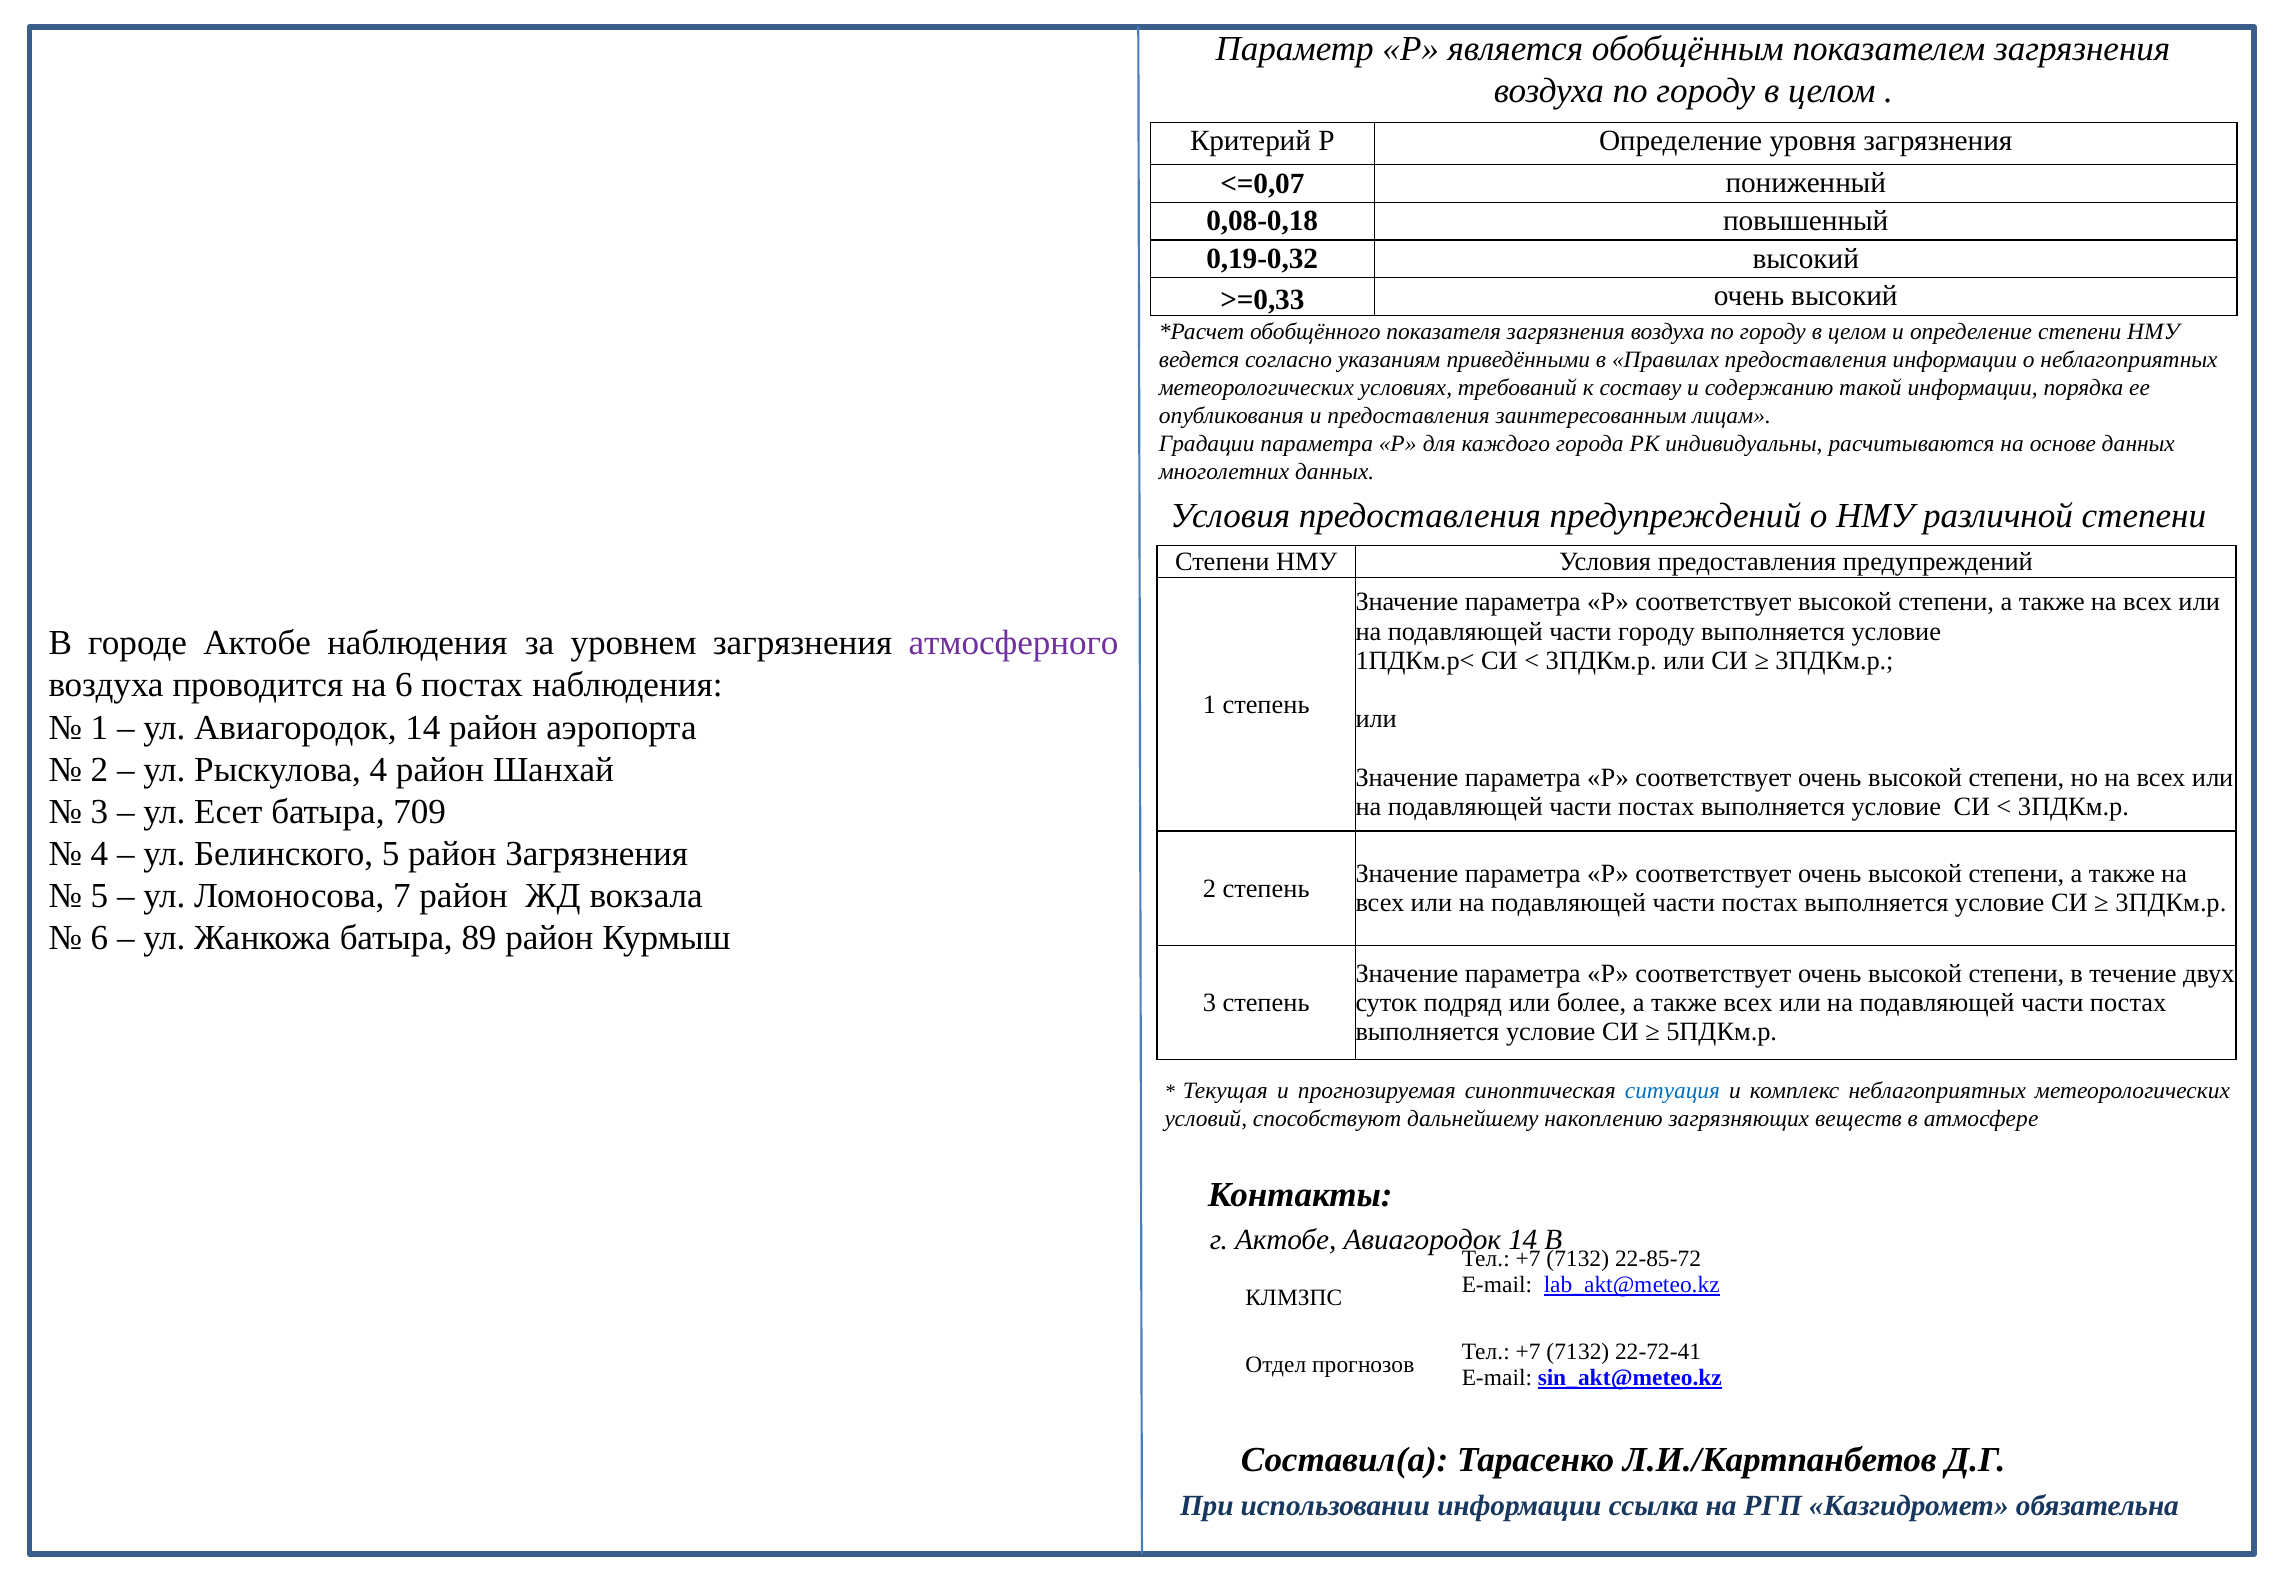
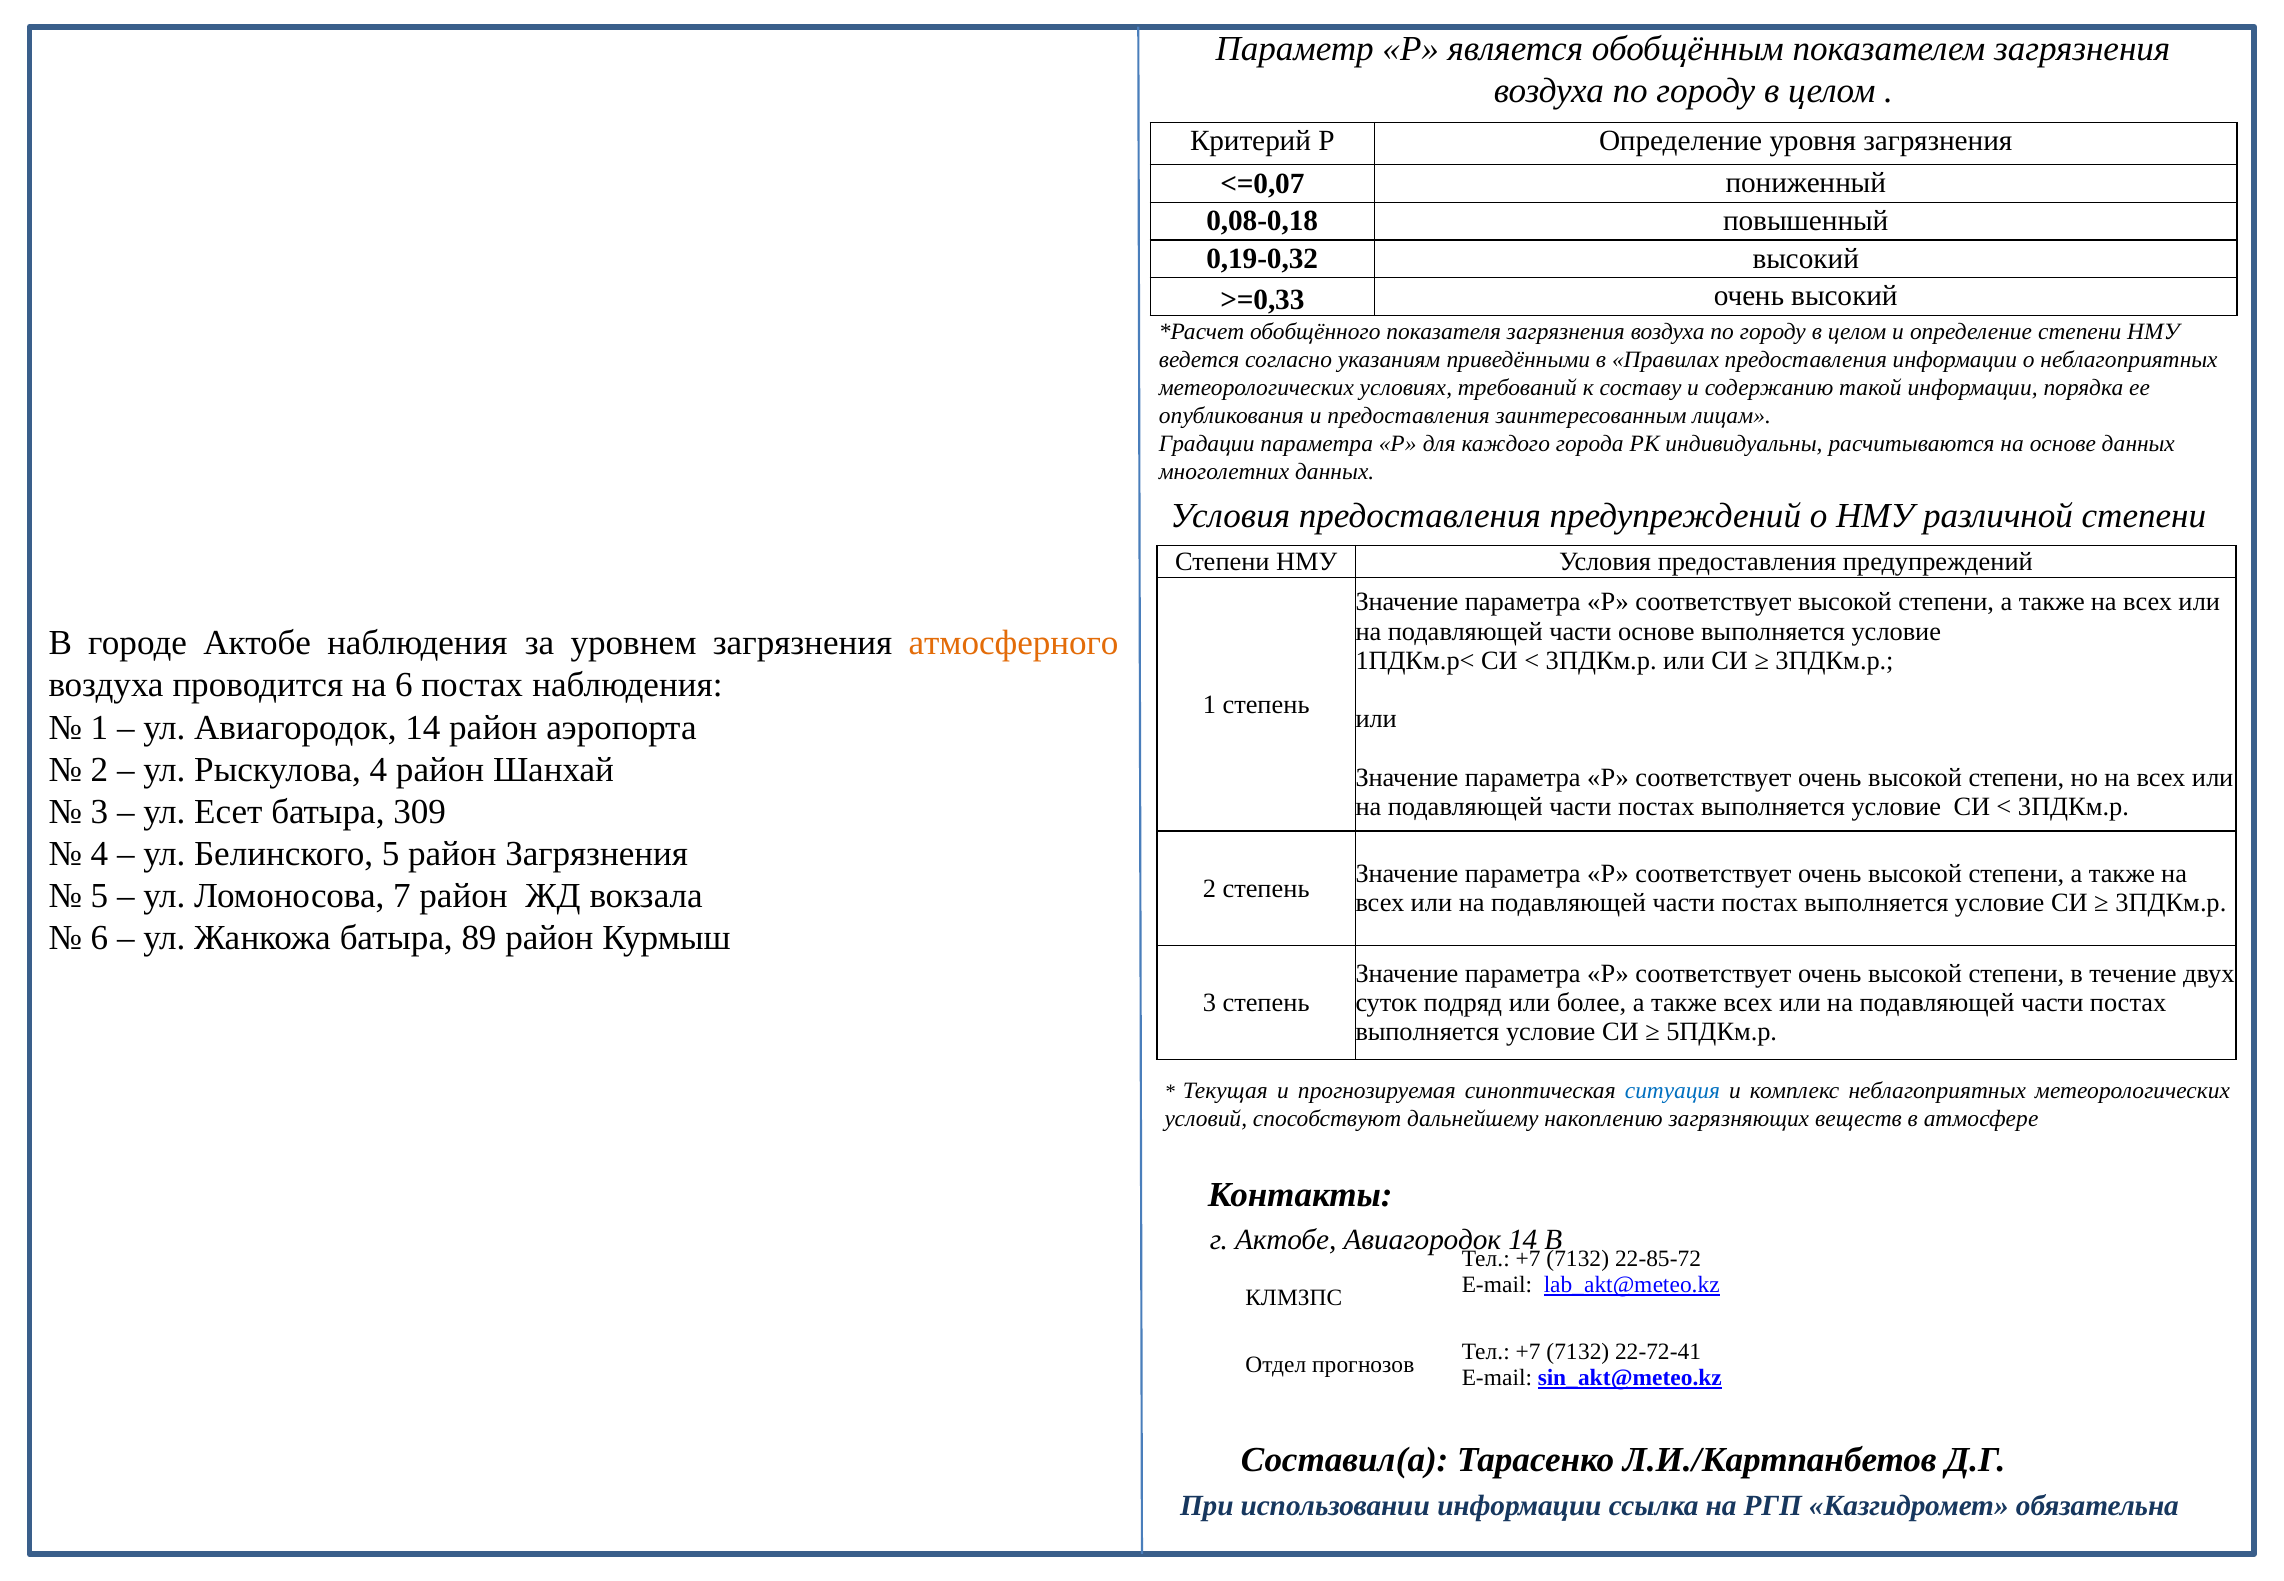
части городу: городу -> основе
атмосферного colour: purple -> orange
709: 709 -> 309
